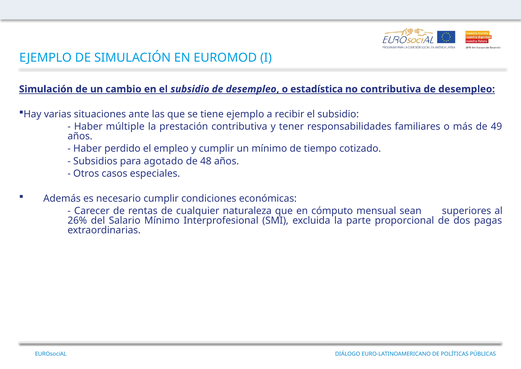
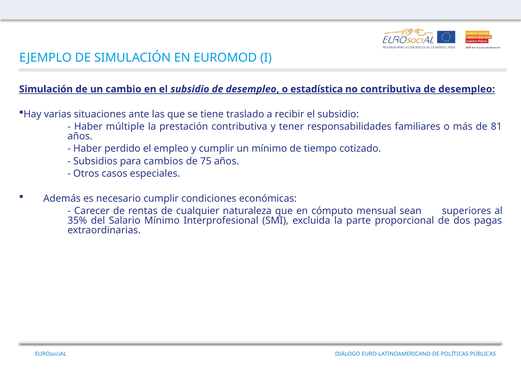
tiene ejemplo: ejemplo -> traslado
49: 49 -> 81
agotado: agotado -> cambios
48: 48 -> 75
26%: 26% -> 35%
